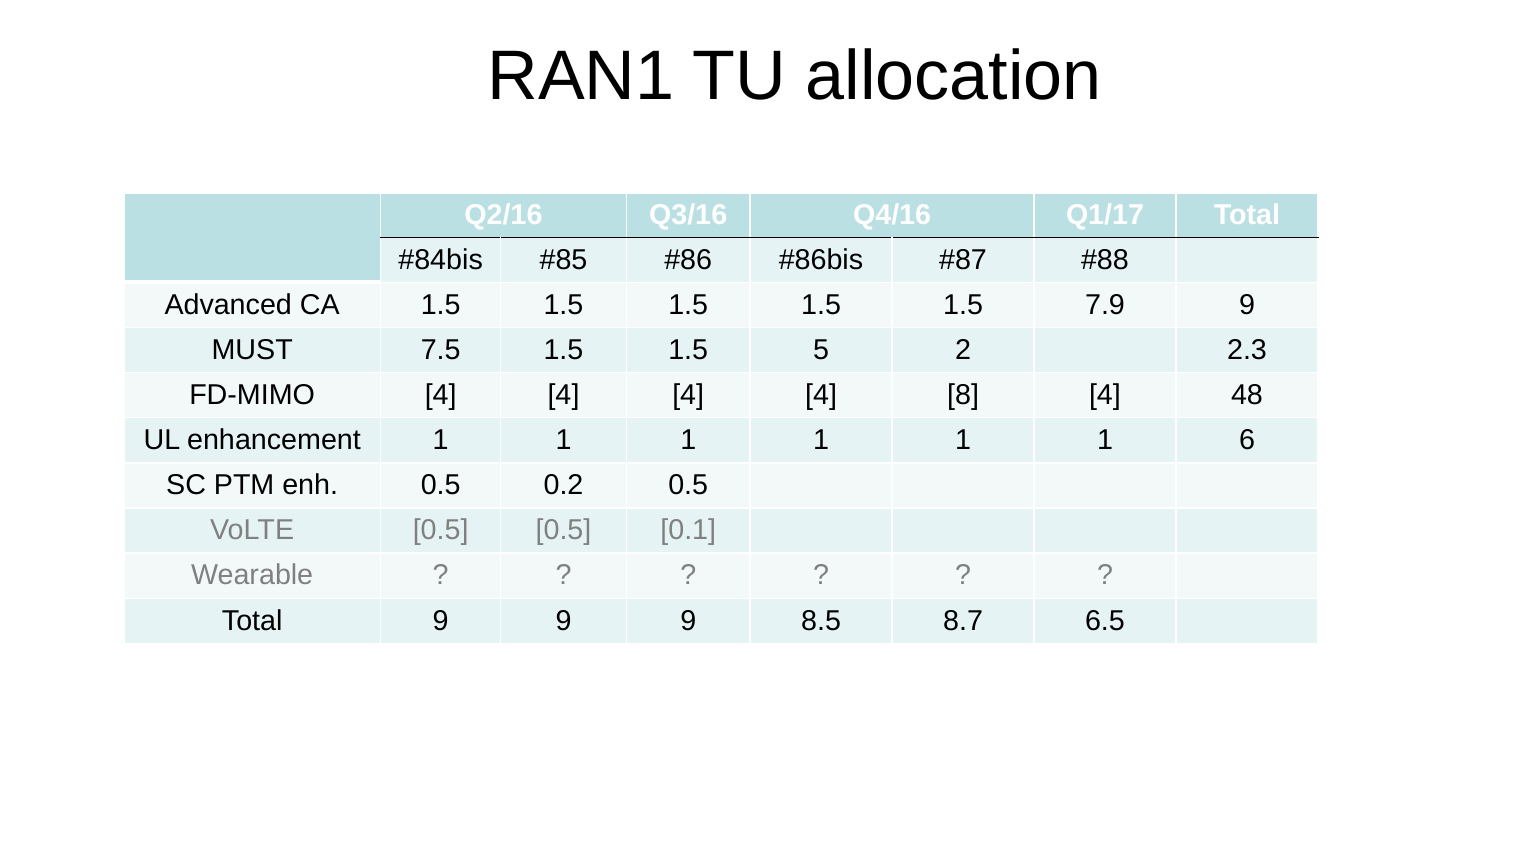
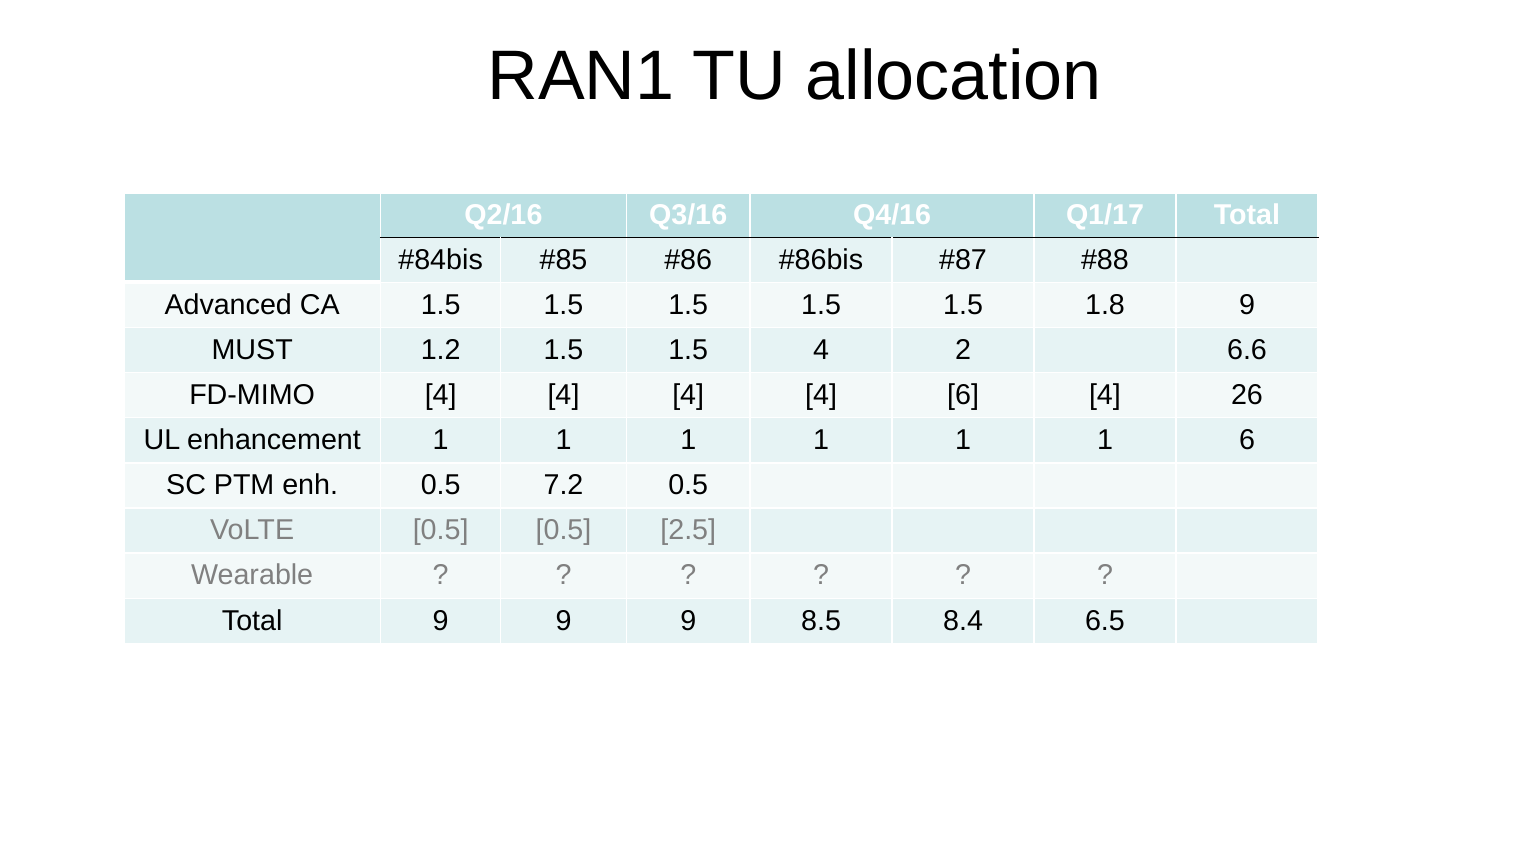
7.9: 7.9 -> 1.8
7.5: 7.5 -> 1.2
1.5 5: 5 -> 4
2.3: 2.3 -> 6.6
4 8: 8 -> 6
48: 48 -> 26
0.2: 0.2 -> 7.2
0.1: 0.1 -> 2.5
8.7: 8.7 -> 8.4
